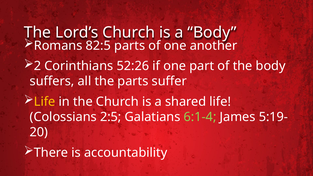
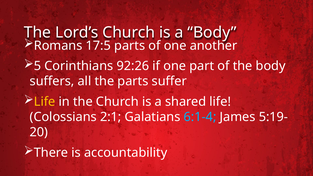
82:5: 82:5 -> 17:5
2: 2 -> 5
52:26: 52:26 -> 92:26
2:5: 2:5 -> 2:1
6:1-4 colour: light green -> light blue
